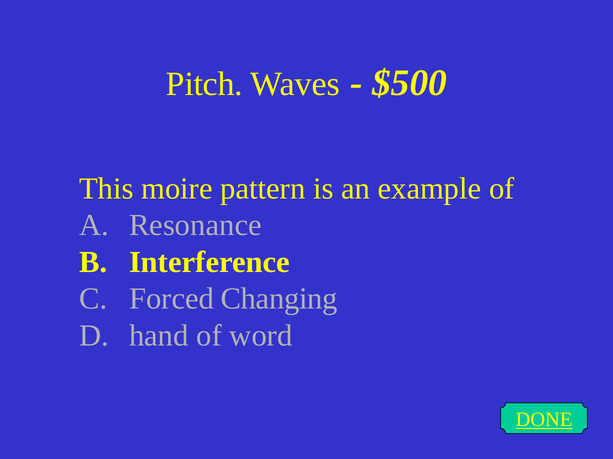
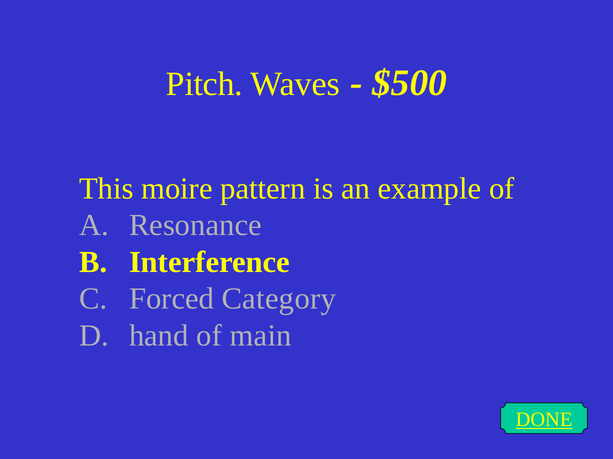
Changing: Changing -> Category
word: word -> main
